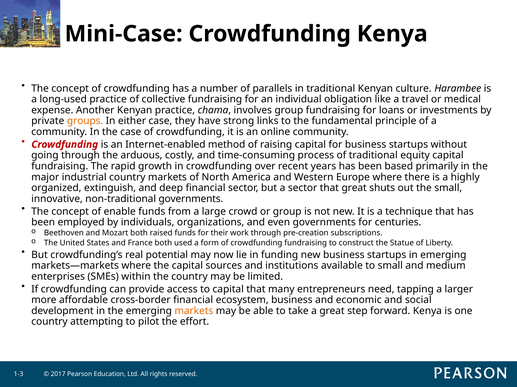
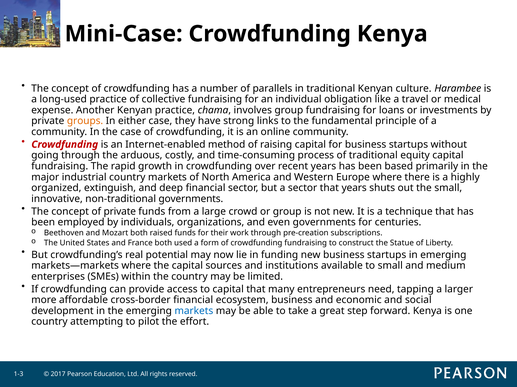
that great: great -> years
of enable: enable -> private
markets at (194, 311) colour: orange -> blue
